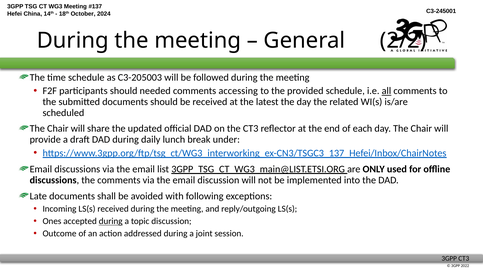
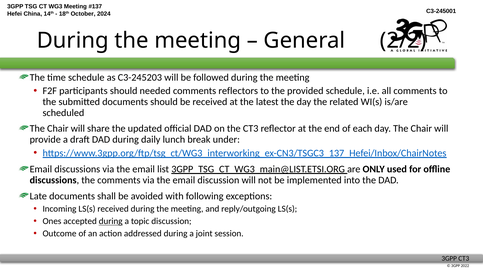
C3-205003: C3-205003 -> C3-245203
accessing: accessing -> reflectors
all underline: present -> none
